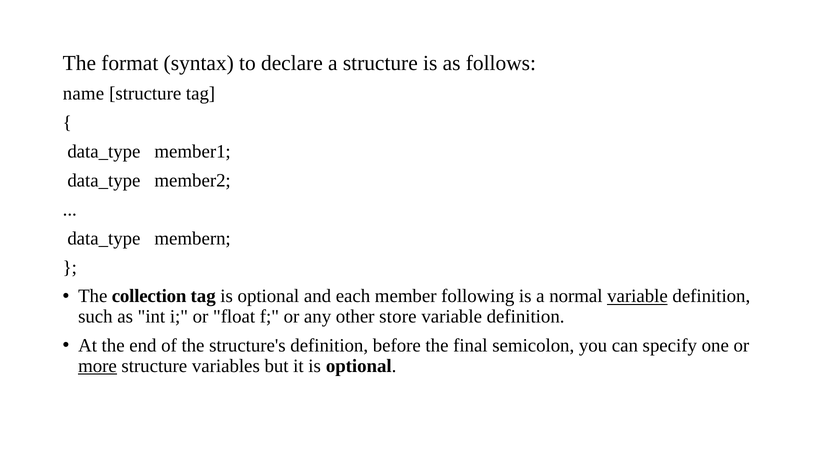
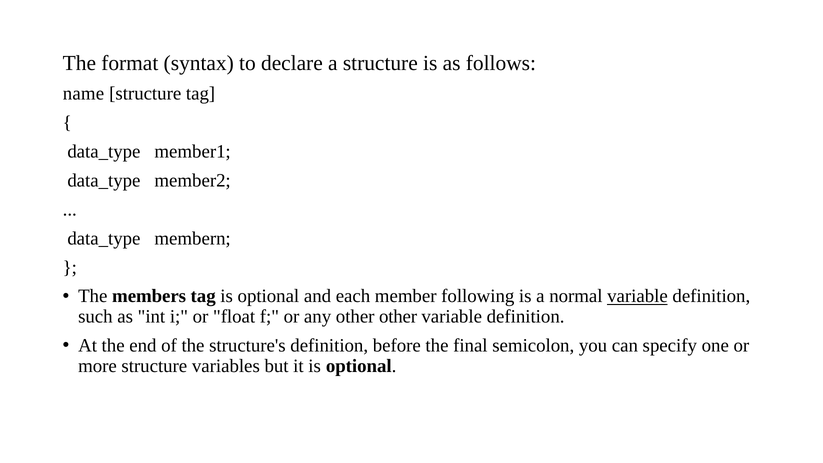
collection: collection -> members
other store: store -> other
more underline: present -> none
